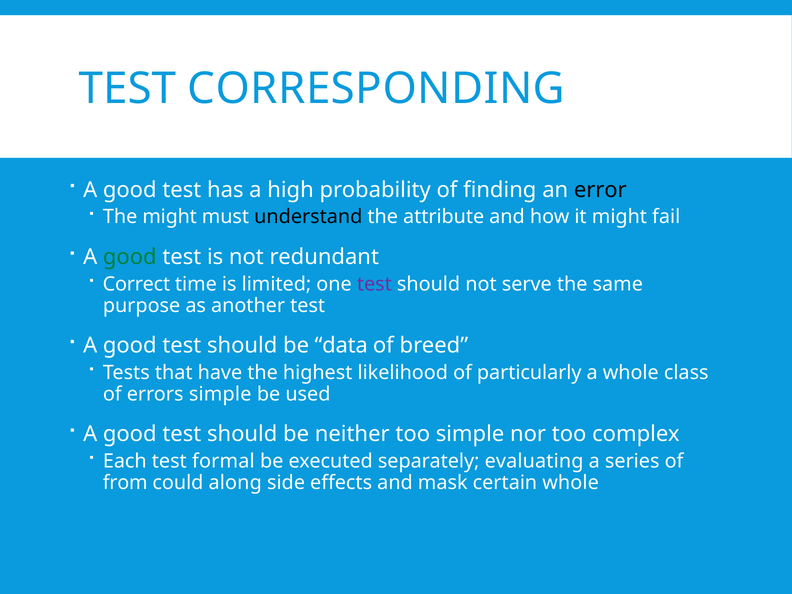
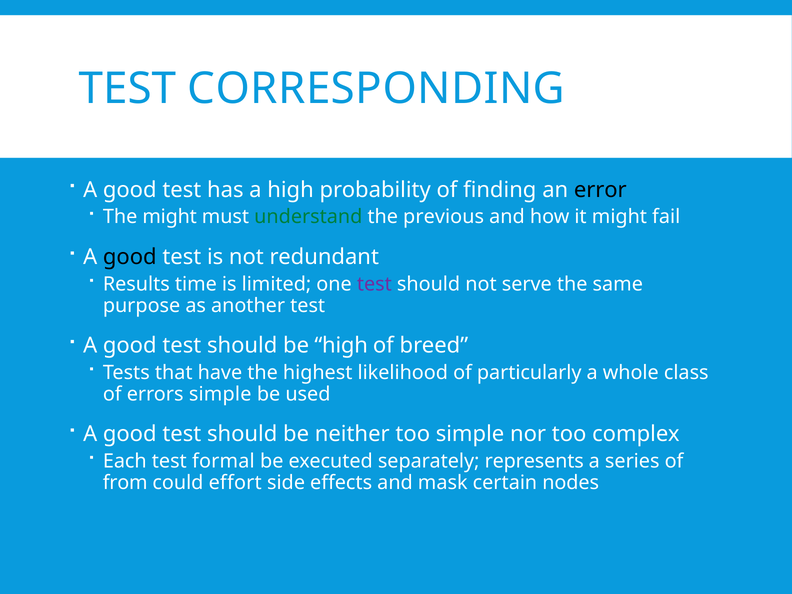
understand colour: black -> green
attribute: attribute -> previous
good at (130, 257) colour: green -> black
Correct: Correct -> Results
be data: data -> high
evaluating: evaluating -> represents
along: along -> effort
certain whole: whole -> nodes
